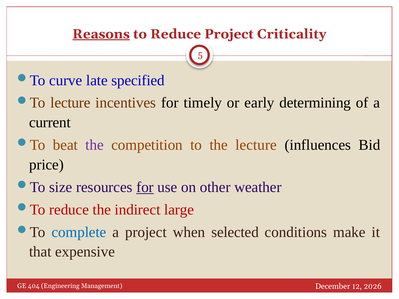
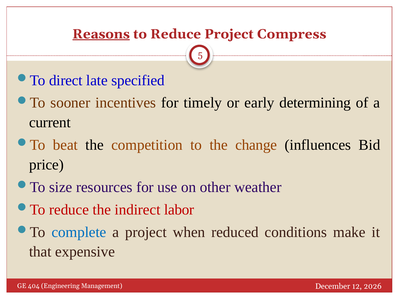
Criticality: Criticality -> Compress
curve: curve -> direct
lecture at (70, 103): lecture -> sooner
the at (95, 145) colour: purple -> black
the lecture: lecture -> change
for at (145, 187) underline: present -> none
large: large -> labor
selected: selected -> reduced
